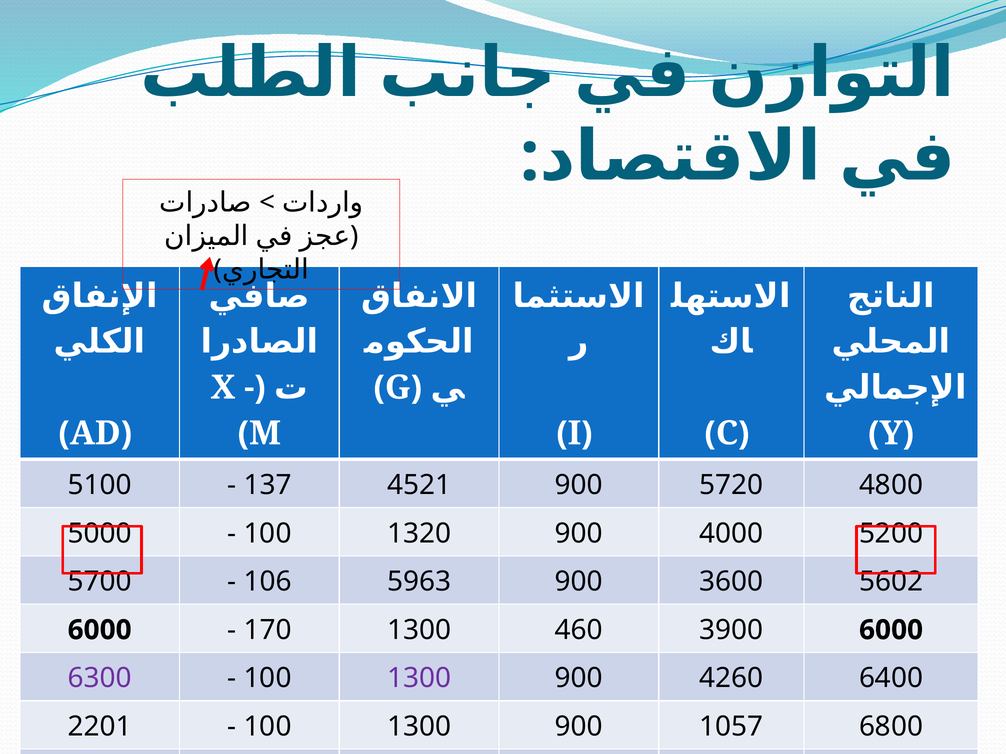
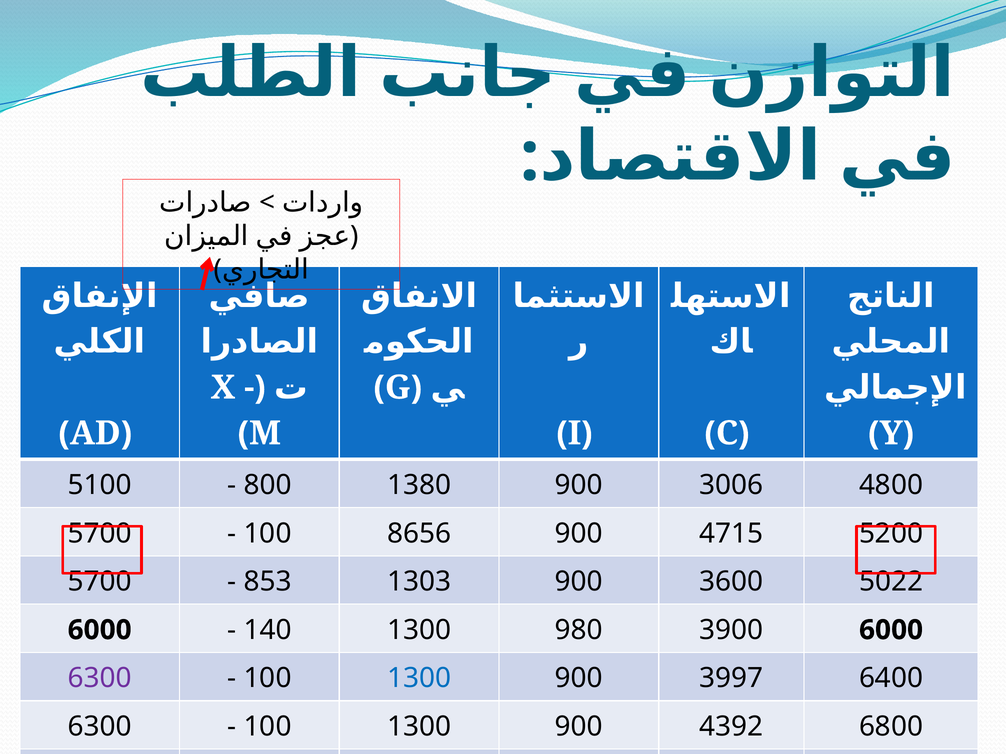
137: 137 -> 800
4521: 4521 -> 1380
5720: 5720 -> 3006
5000 at (100, 534): 5000 -> 5700
1320: 1320 -> 8656
4000: 4000 -> 4715
106: 106 -> 853
5963: 5963 -> 1303
5602: 5602 -> 5022
460: 460 -> 980
170: 170 -> 140
1300 at (419, 679) colour: purple -> blue
4260: 4260 -> 3997
2201 at (100, 727): 2201 -> 6300
1057: 1057 -> 4392
